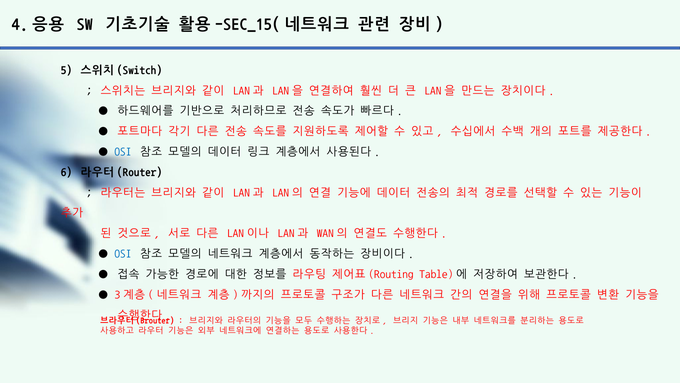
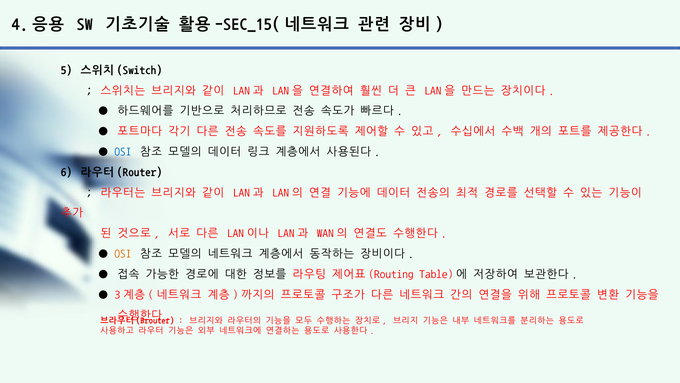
OSI at (123, 253) colour: blue -> orange
